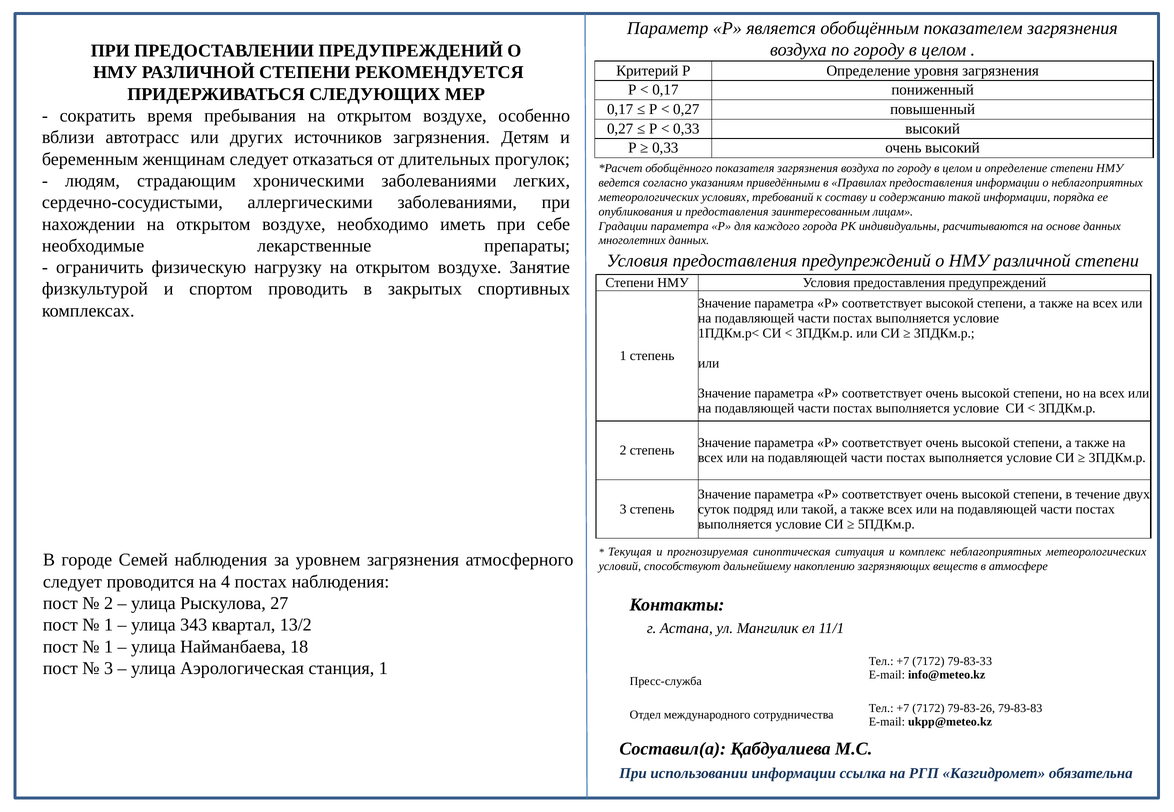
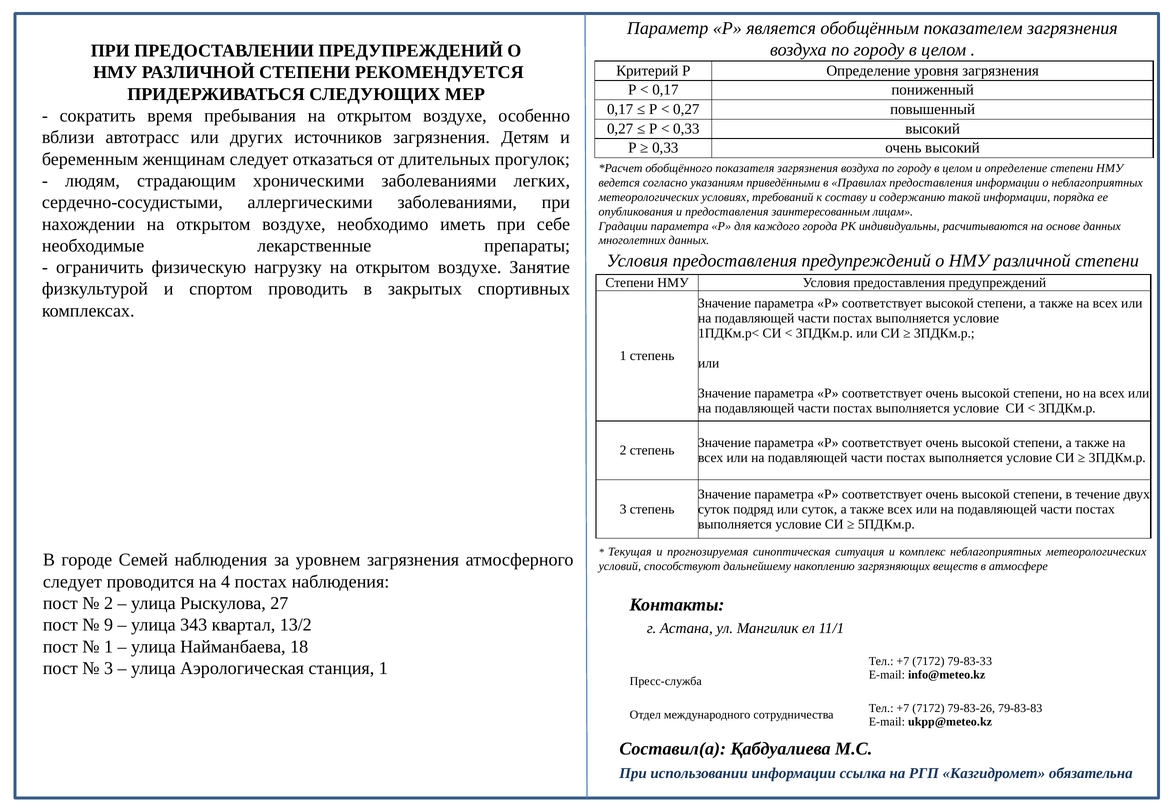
или такой: такой -> суток
1 at (109, 626): 1 -> 9
